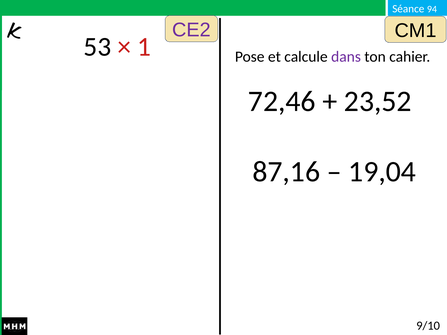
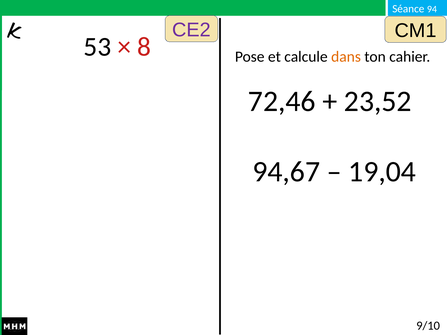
1: 1 -> 8
dans colour: purple -> orange
87,16: 87,16 -> 94,67
